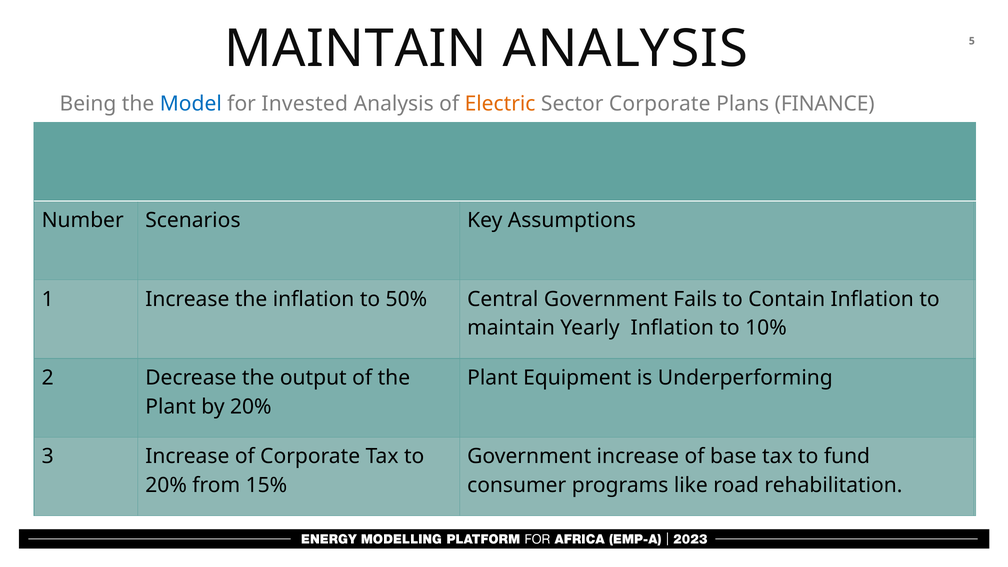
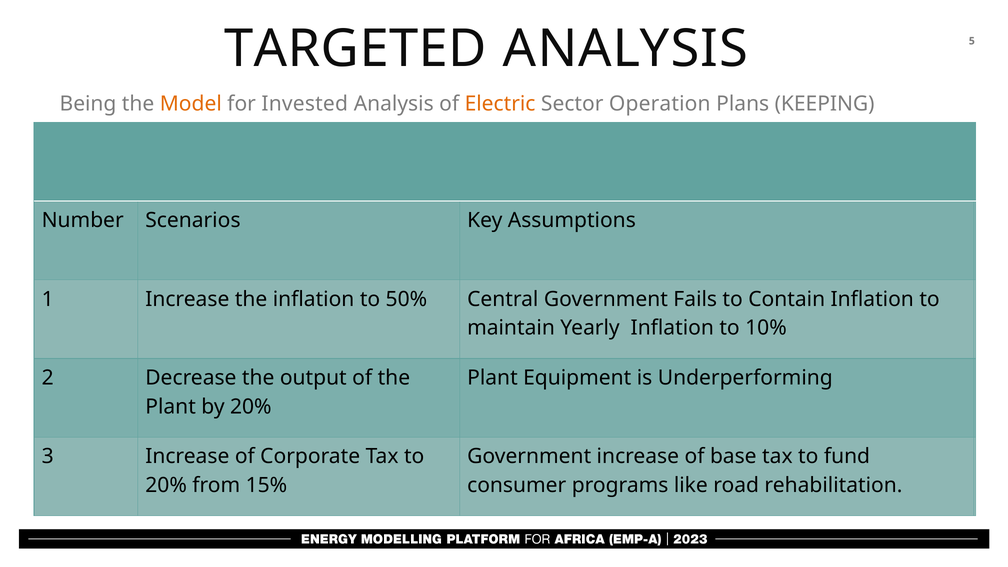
MAINTAIN at (355, 49): MAINTAIN -> TARGETED
Model colour: blue -> orange
Sector Corporate: Corporate -> Operation
FINANCE: FINANCE -> KEEPING
